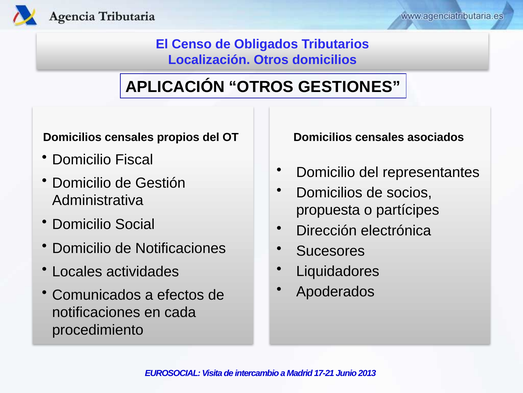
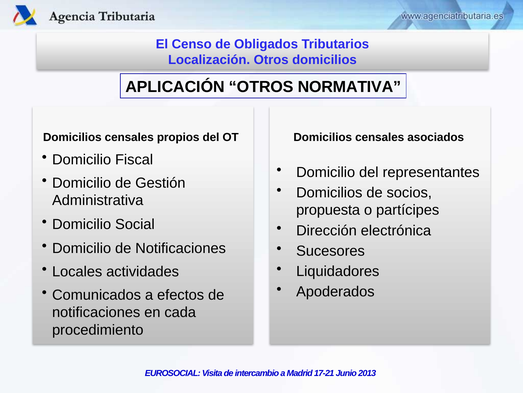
GESTIONES: GESTIONES -> NORMATIVA
